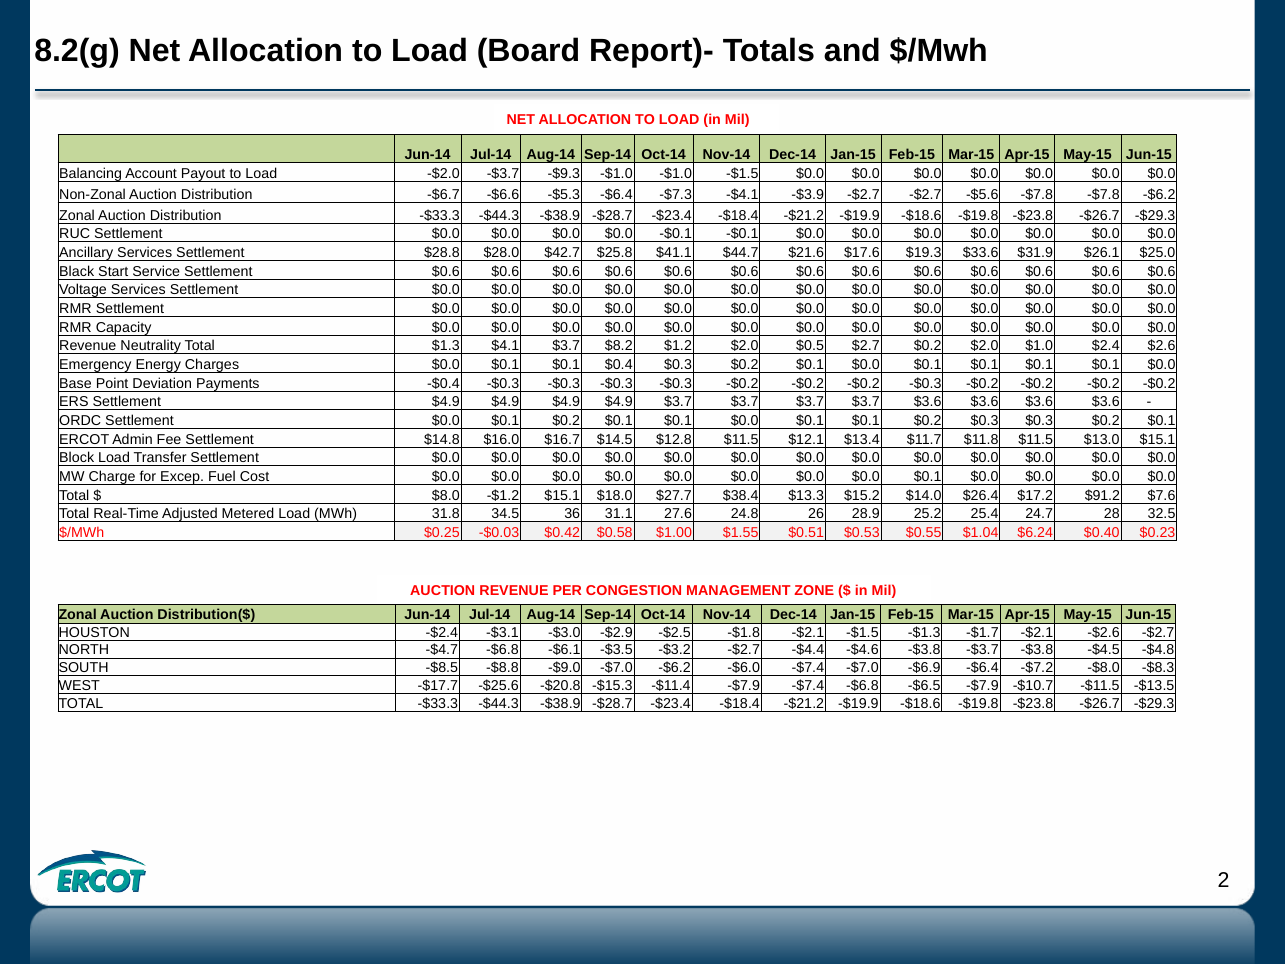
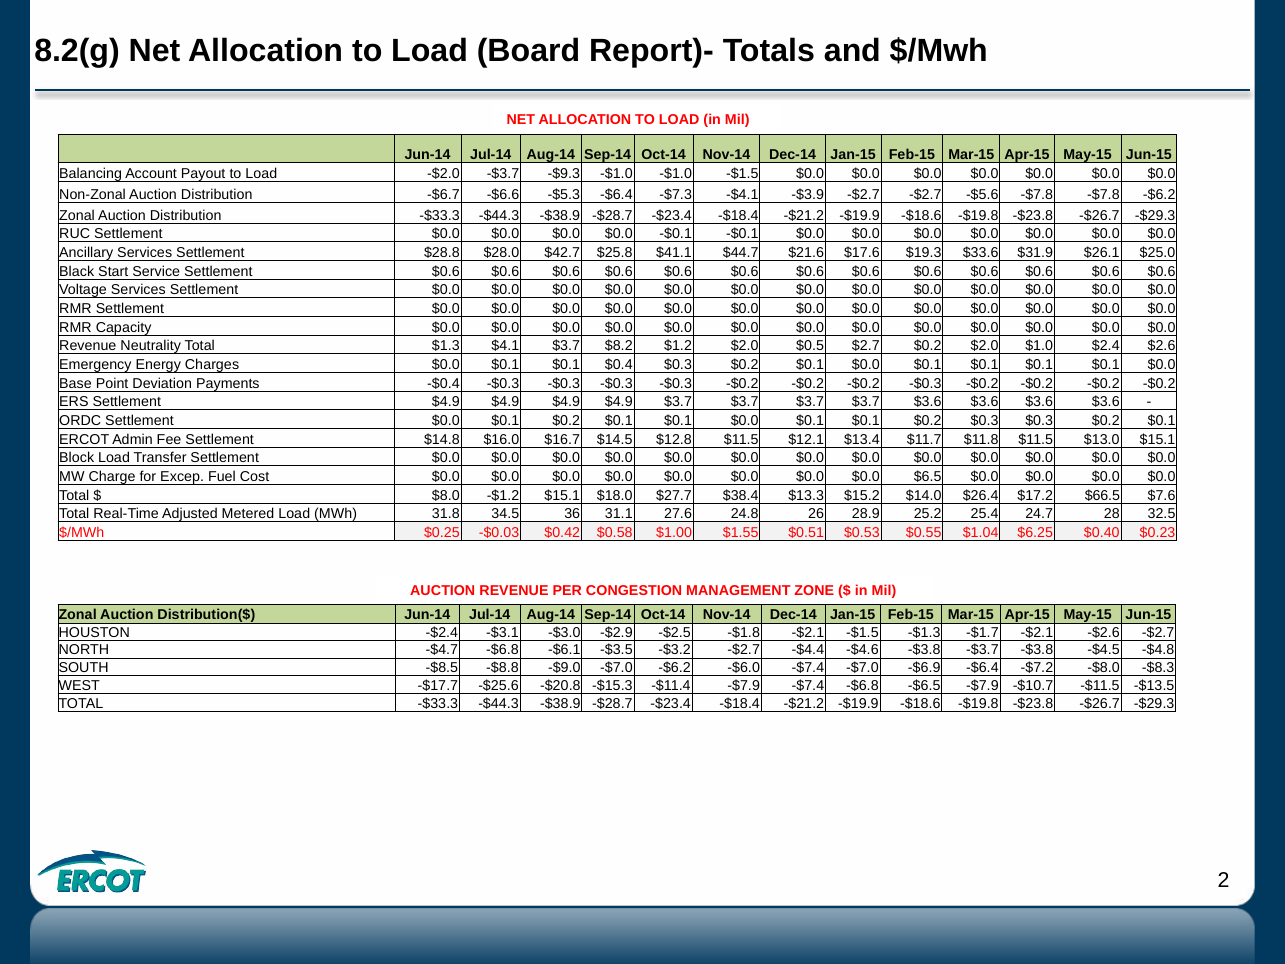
$0.0 $0.0 $0.1: $0.1 -> $6.5
$91.2: $91.2 -> $66.5
$6.24: $6.24 -> $6.25
